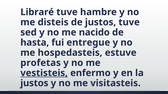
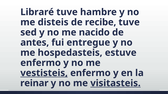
de justos: justos -> recibe
hasta: hasta -> antes
profetas at (41, 63): profetas -> enfermo
justos at (34, 84): justos -> reinar
visitasteis underline: none -> present
